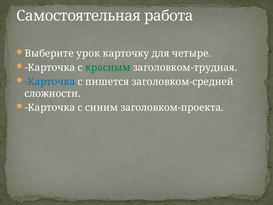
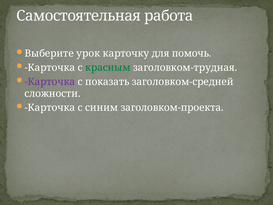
четыре: четыре -> помочь
Карточка at (50, 82) colour: blue -> purple
пишется: пишется -> показать
